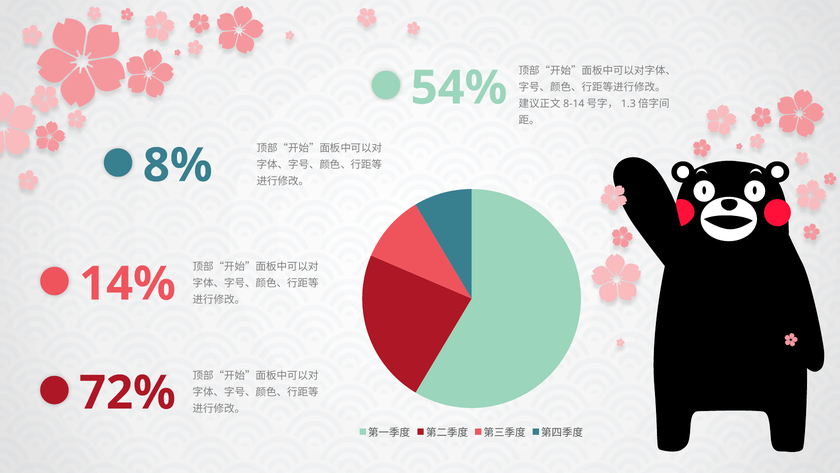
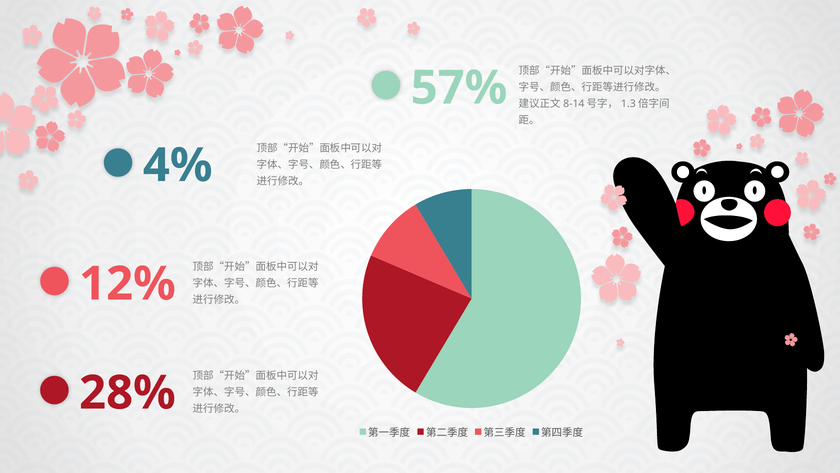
54%: 54% -> 57%
8%: 8% -> 4%
14%: 14% -> 12%
72%: 72% -> 28%
